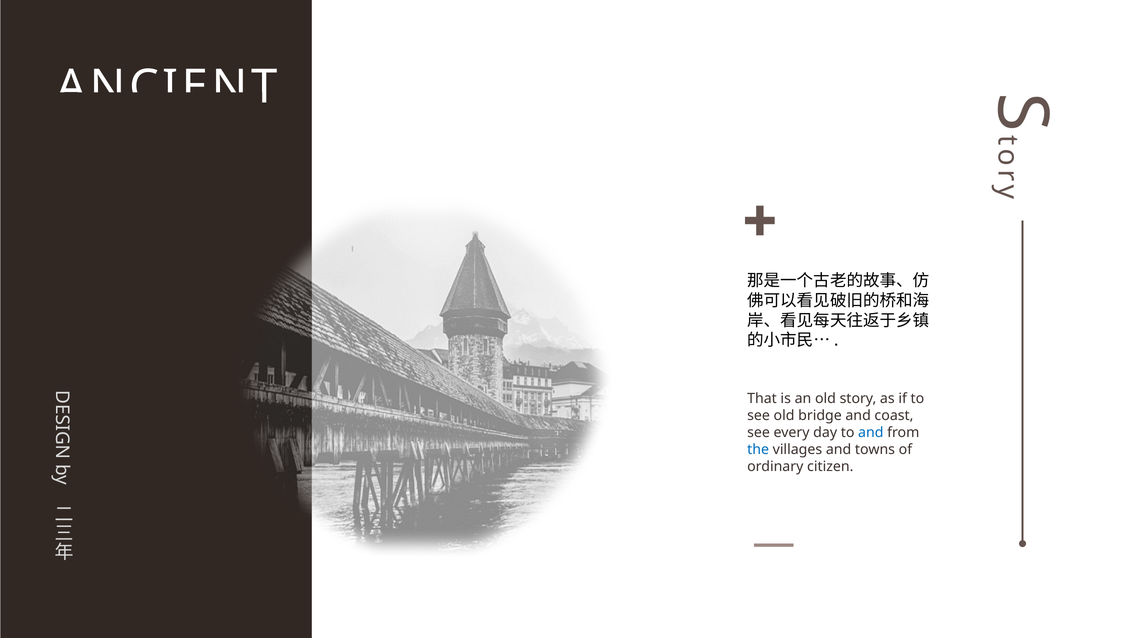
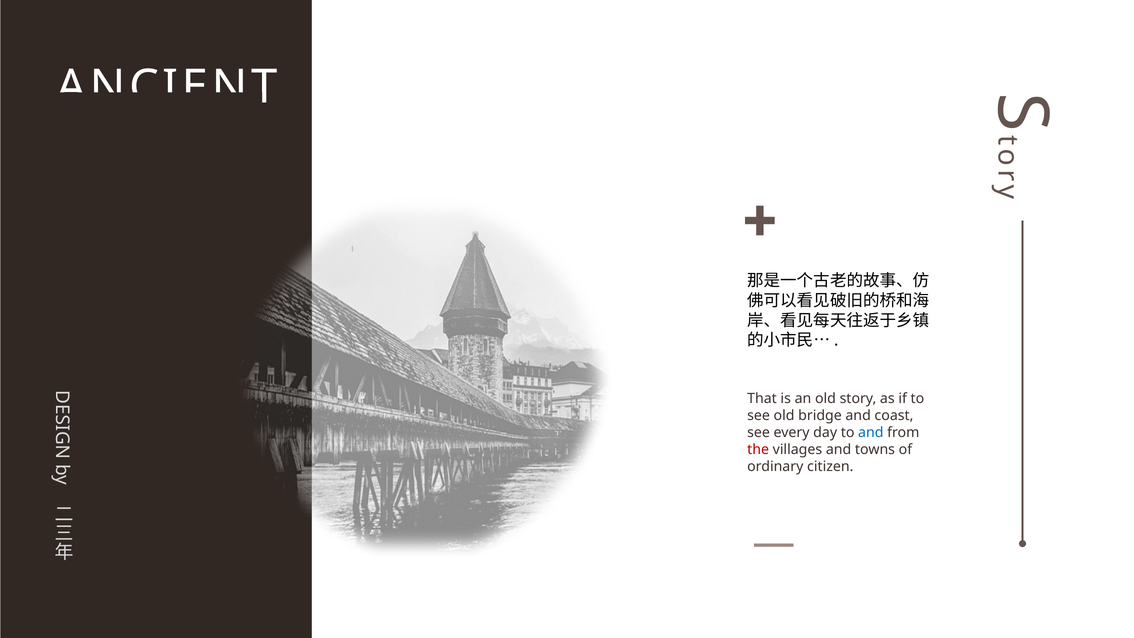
the colour: blue -> red
